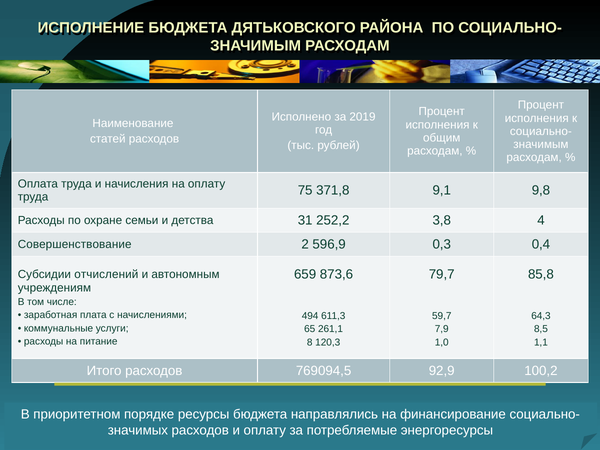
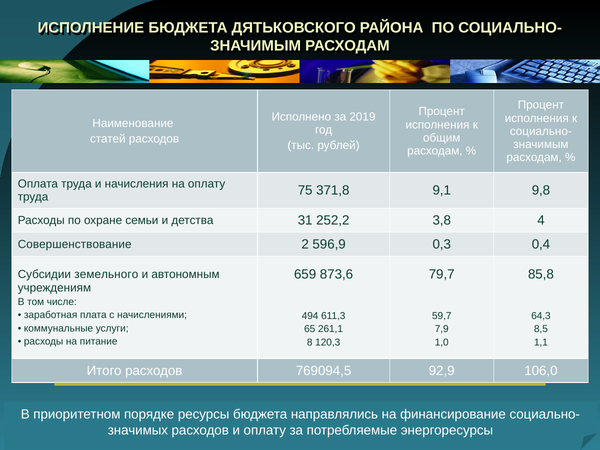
отчислений: отчислений -> земельного
100,2: 100,2 -> 106,0
